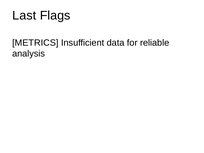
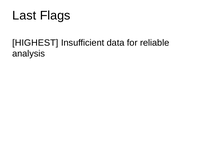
METRICS: METRICS -> HIGHEST
